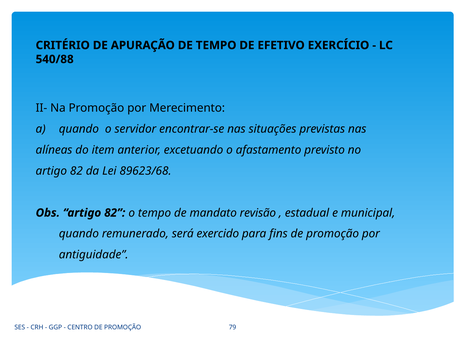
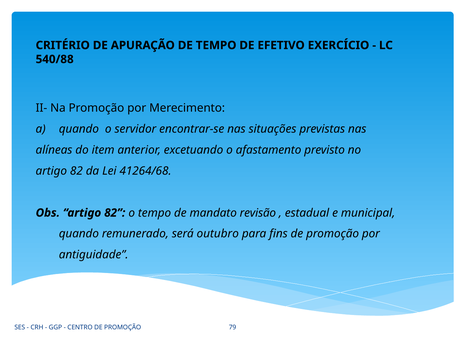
89623/68: 89623/68 -> 41264/68
exercido: exercido -> outubro
